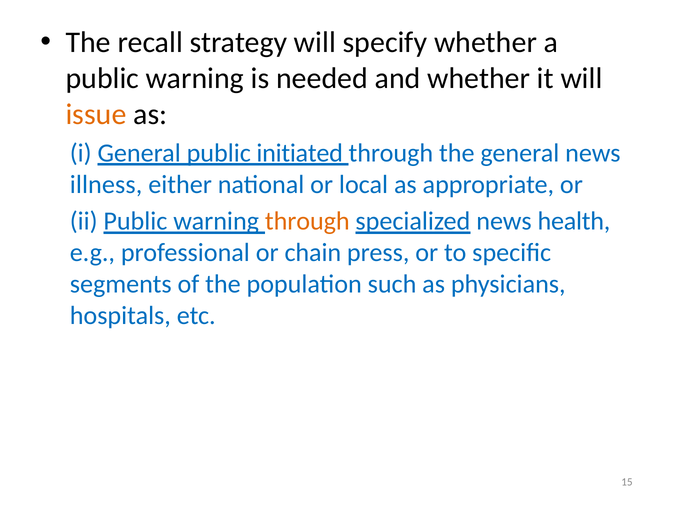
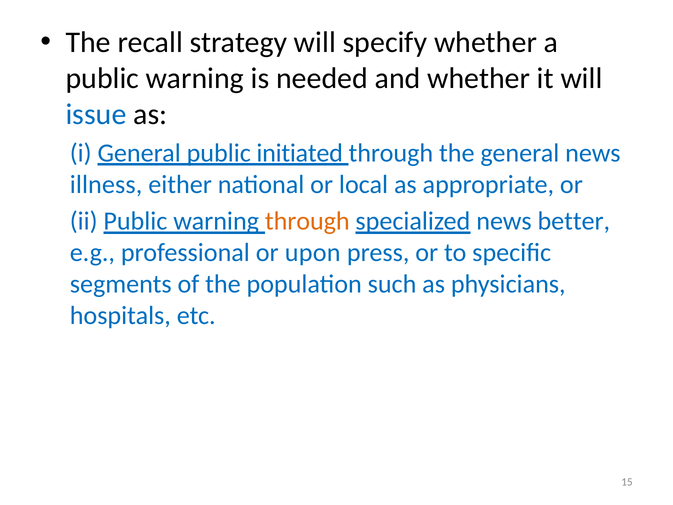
issue colour: orange -> blue
health: health -> better
chain: chain -> upon
